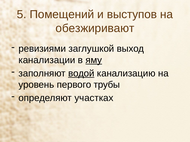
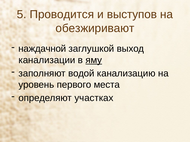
Помещений: Помещений -> Проводится
ревизиями: ревизиями -> наждачной
водой underline: present -> none
трубы: трубы -> места
